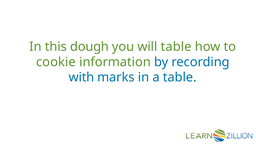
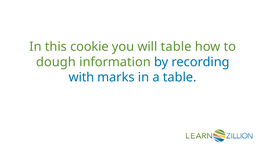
dough: dough -> cookie
cookie: cookie -> dough
